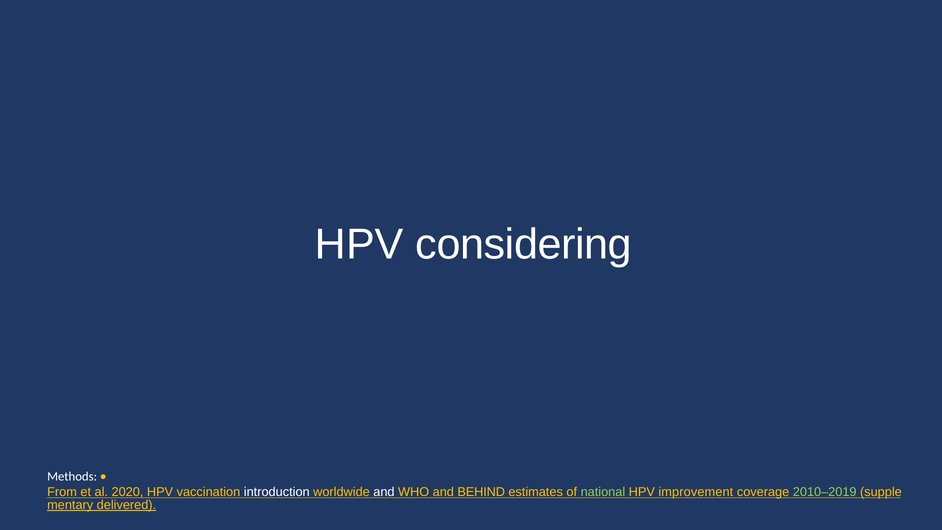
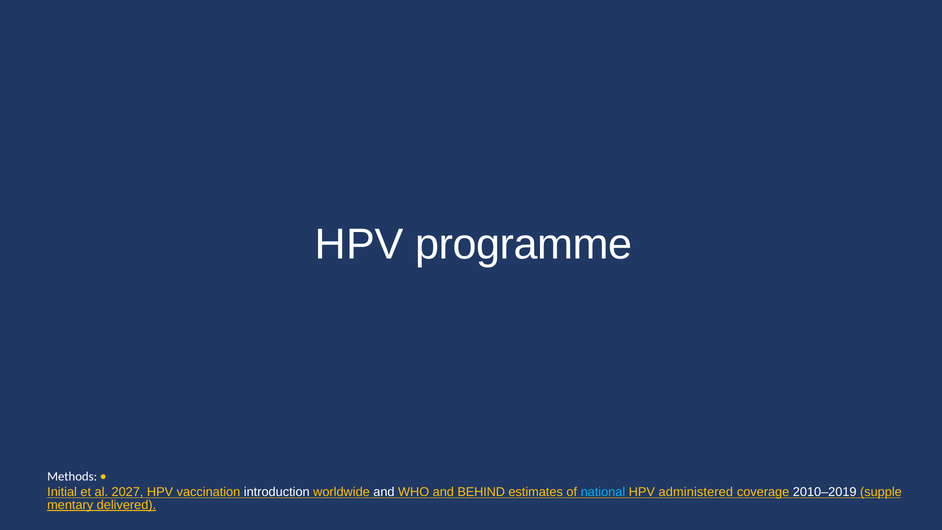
considering: considering -> programme
From: From -> Initial
2020: 2020 -> 2027
national colour: light green -> light blue
improvement: improvement -> administered
2010–2019 colour: light green -> white
